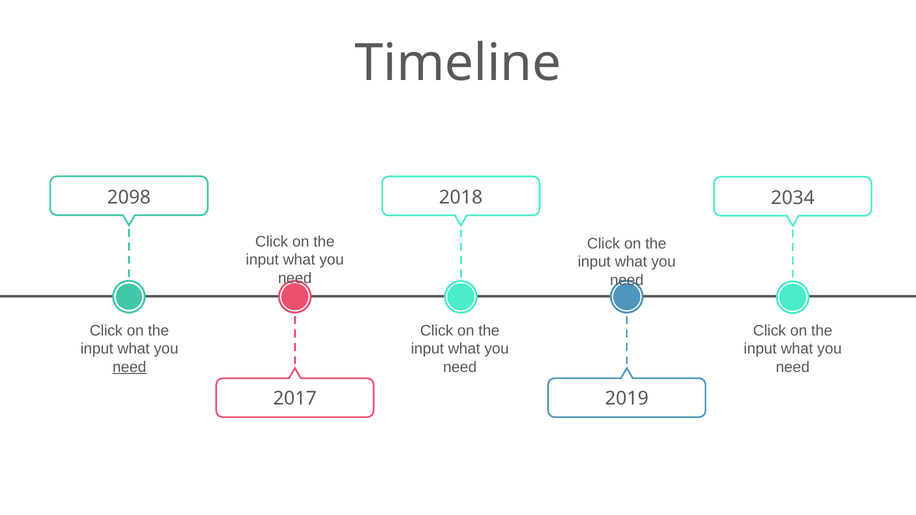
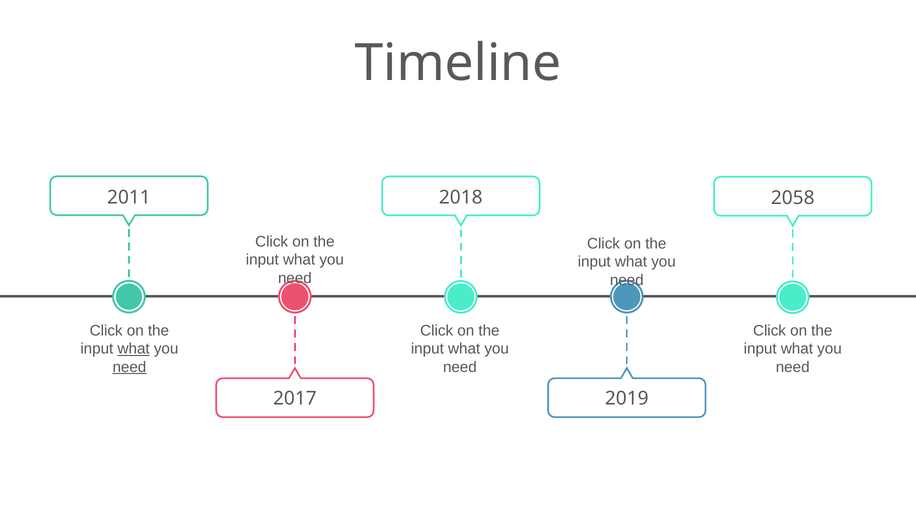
2098: 2098 -> 2011
2034: 2034 -> 2058
what at (134, 349) underline: none -> present
